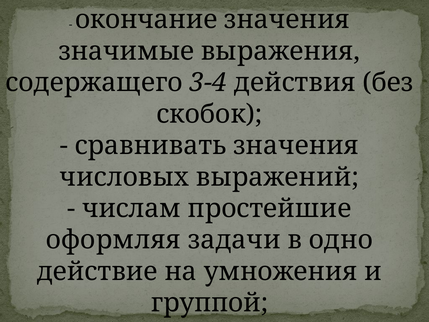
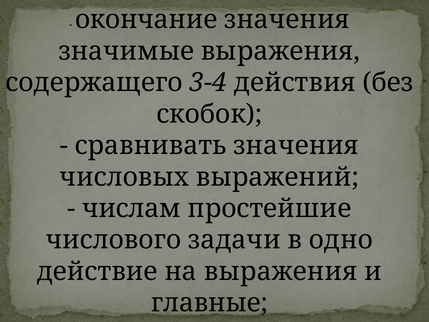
оформляя: оформляя -> числового
на умножения: умножения -> выражения
группой: группой -> главные
